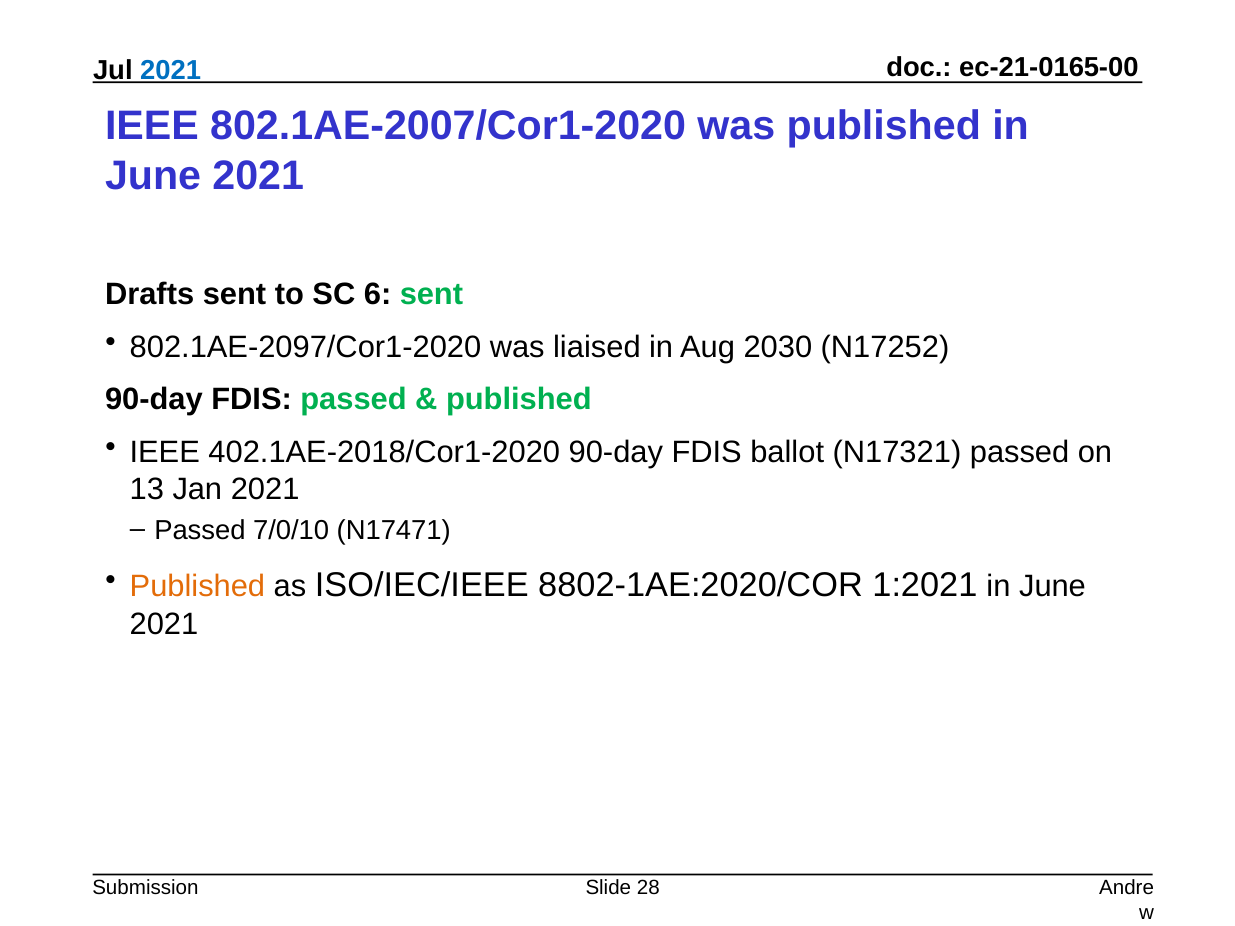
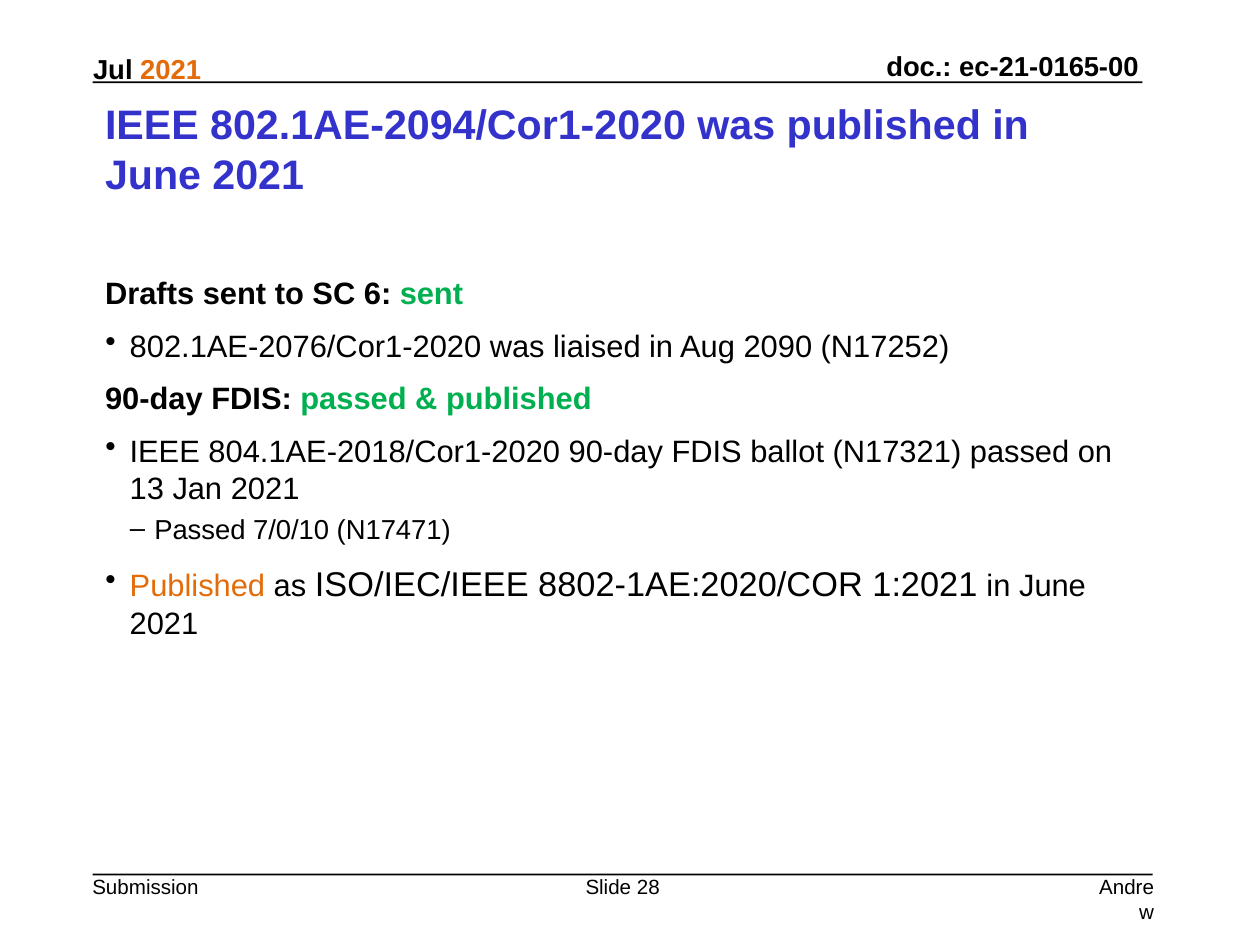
2021 at (171, 70) colour: blue -> orange
802.1AE-2007/Cor1-2020: 802.1AE-2007/Cor1-2020 -> 802.1AE-2094/Cor1-2020
802.1AE-2097/Cor1-2020: 802.1AE-2097/Cor1-2020 -> 802.1AE-2076/Cor1-2020
2030: 2030 -> 2090
402.1AE-2018/Cor1-2020: 402.1AE-2018/Cor1-2020 -> 804.1AE-2018/Cor1-2020
